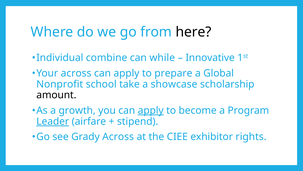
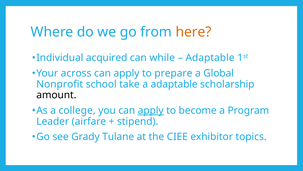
here colour: black -> orange
combine: combine -> acquired
Innovative at (210, 58): Innovative -> Adaptable
a showcase: showcase -> adaptable
growth: growth -> college
Leader underline: present -> none
Grady Across: Across -> Tulane
rights: rights -> topics
